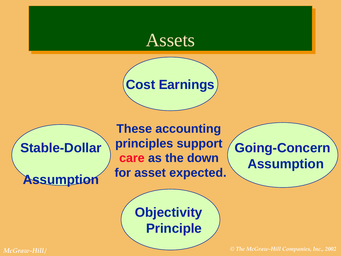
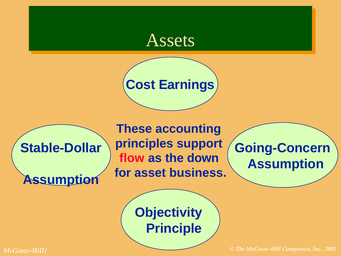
care: care -> flow
expected: expected -> business
